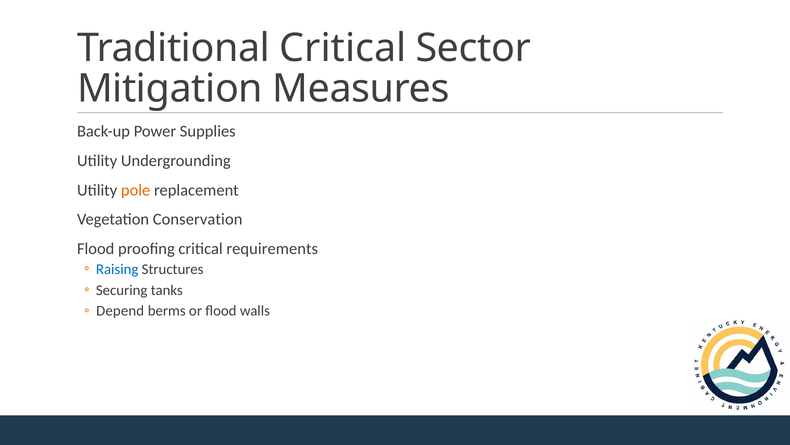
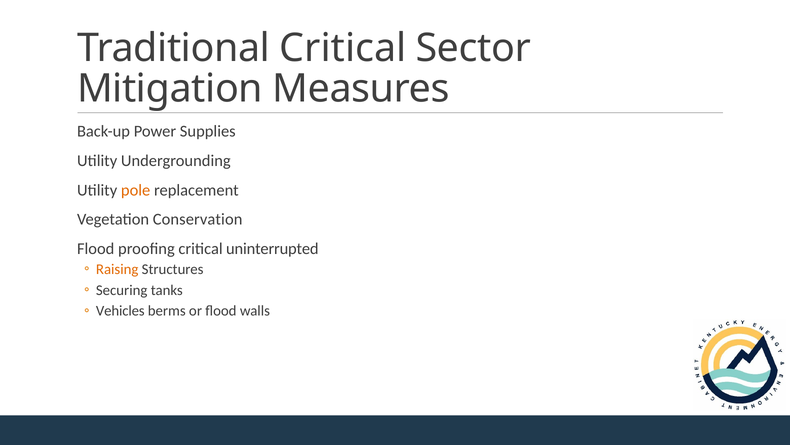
requirements: requirements -> uninterrupted
Raising colour: blue -> orange
Depend: Depend -> Vehicles
